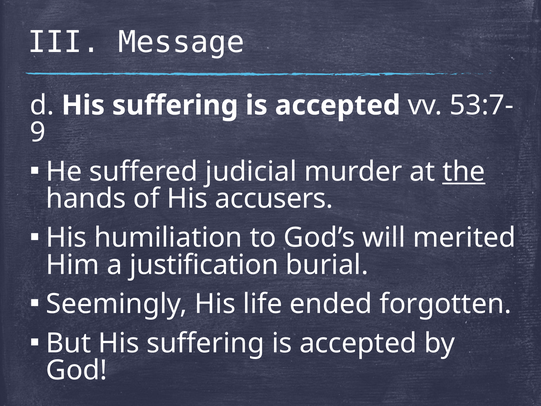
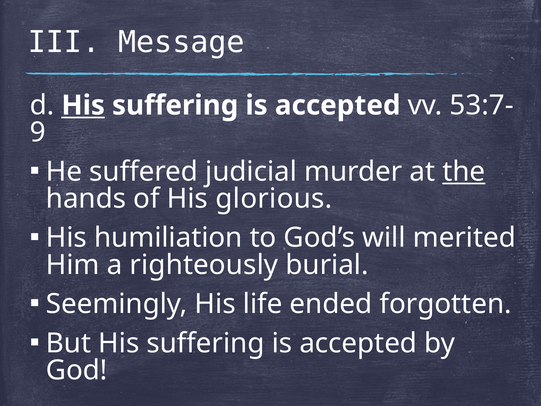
His at (83, 105) underline: none -> present
accusers: accusers -> glorious
justification: justification -> righteously
